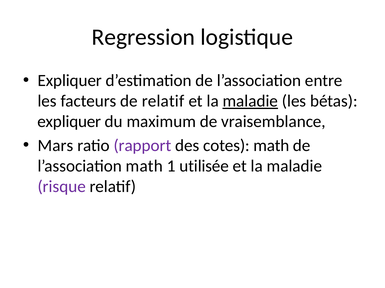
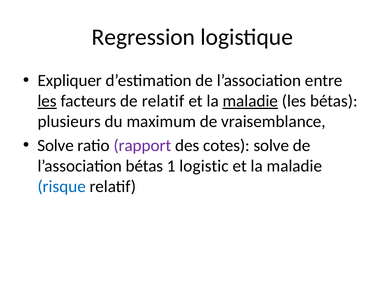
les at (47, 101) underline: none -> present
expliquer at (69, 122): expliquer -> plusieurs
Mars at (55, 146): Mars -> Solve
cotes math: math -> solve
l’association math: math -> bétas
utilisée: utilisée -> logistic
risque colour: purple -> blue
